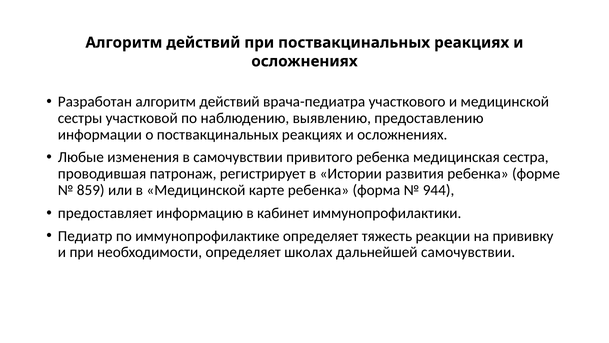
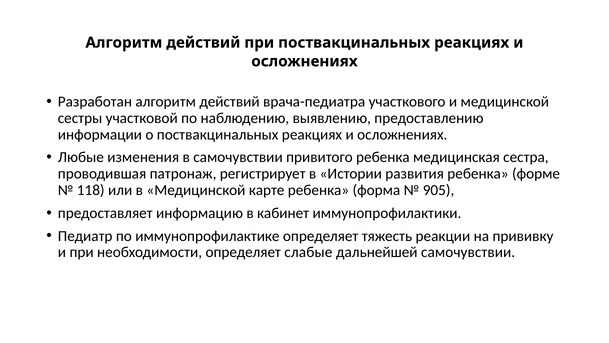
859: 859 -> 118
944: 944 -> 905
школах: школах -> слабые
